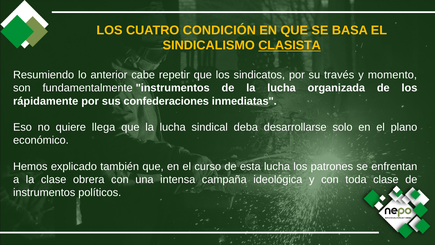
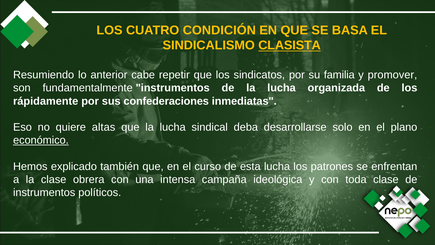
través: través -> familia
momento: momento -> promover
llega: llega -> altas
económico underline: none -> present
